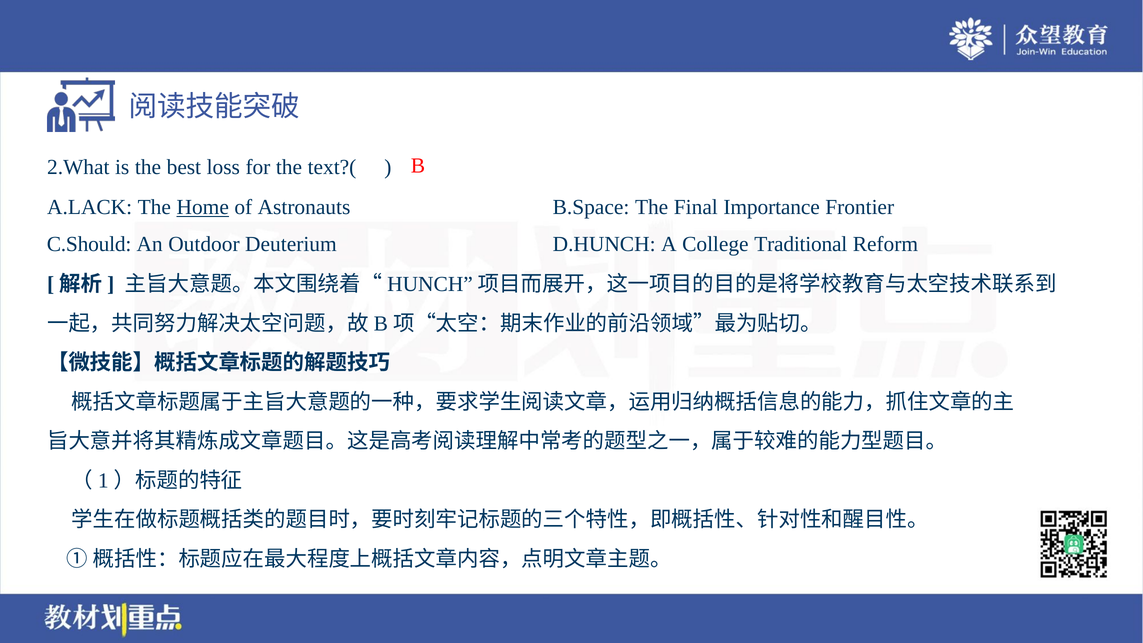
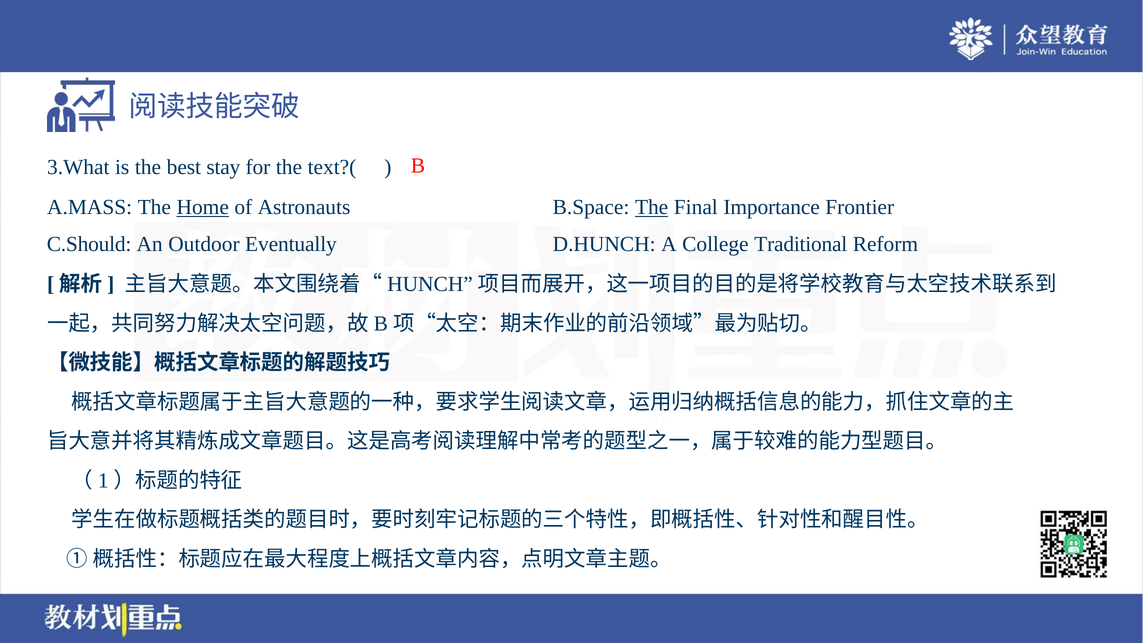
2.What: 2.What -> 3.What
loss: loss -> stay
A.LACK: A.LACK -> A.MASS
The at (652, 207) underline: none -> present
Deuterium: Deuterium -> Eventually
